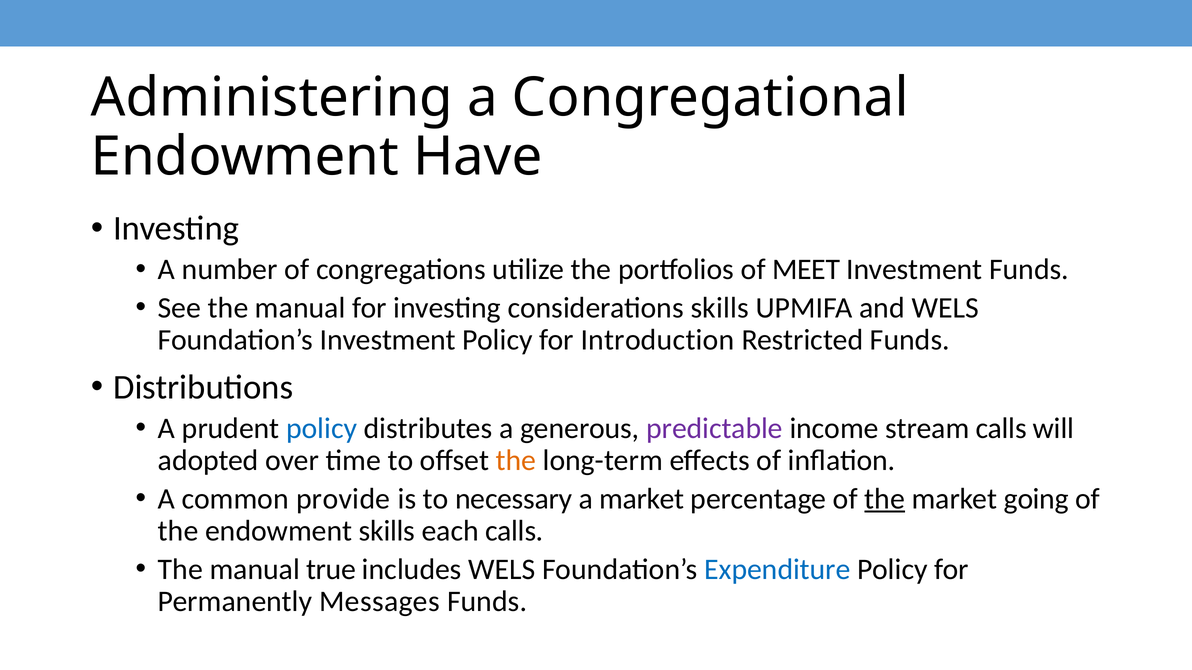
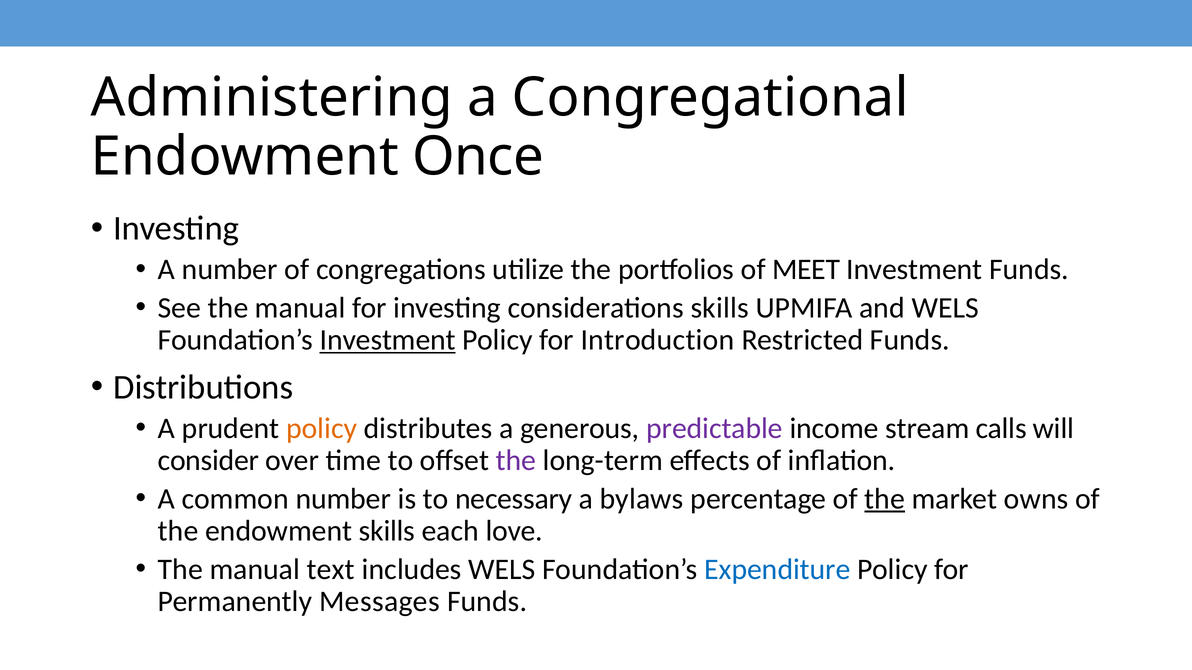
Have: Have -> Once
Investment at (388, 340) underline: none -> present
policy at (322, 429) colour: blue -> orange
adopted: adopted -> consider
the at (516, 461) colour: orange -> purple
common provide: provide -> number
a market: market -> bylaws
going: going -> owns
each calls: calls -> love
true: true -> text
